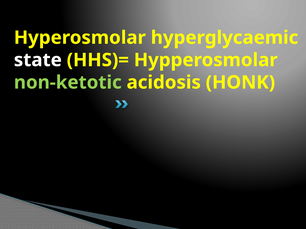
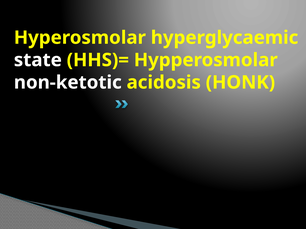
non-ketotic colour: light green -> white
